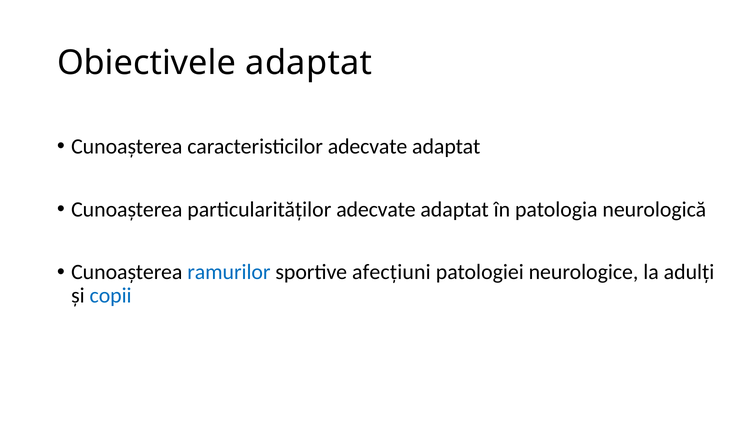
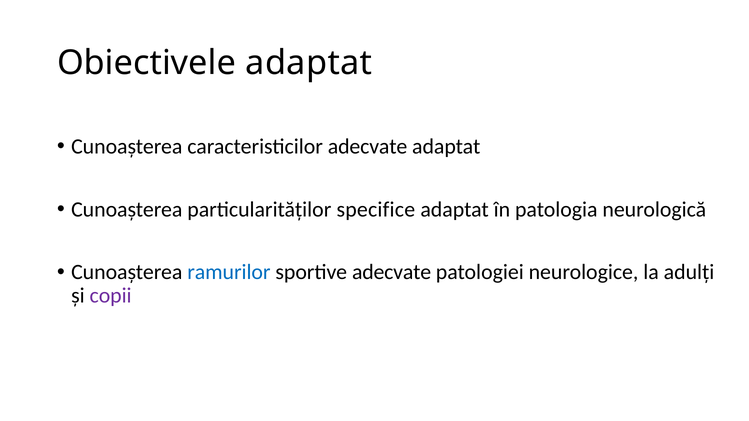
particularităților adecvate: adecvate -> specifice
sportive afecțiuni: afecțiuni -> adecvate
copii colour: blue -> purple
